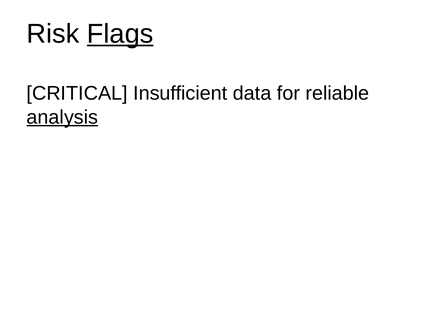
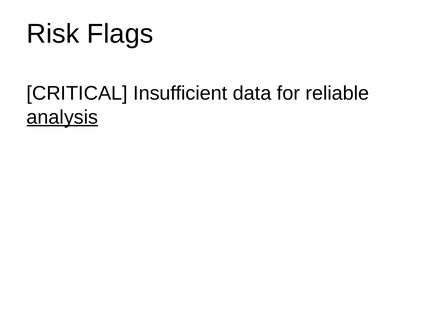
Flags underline: present -> none
